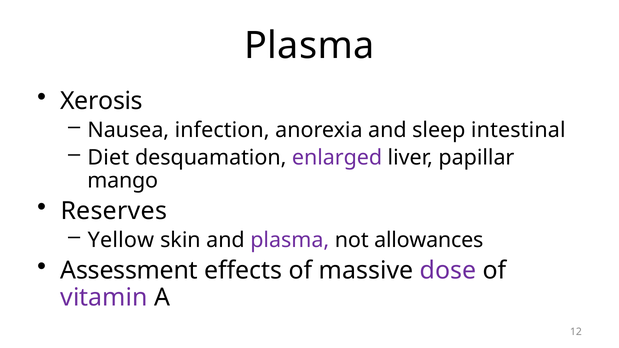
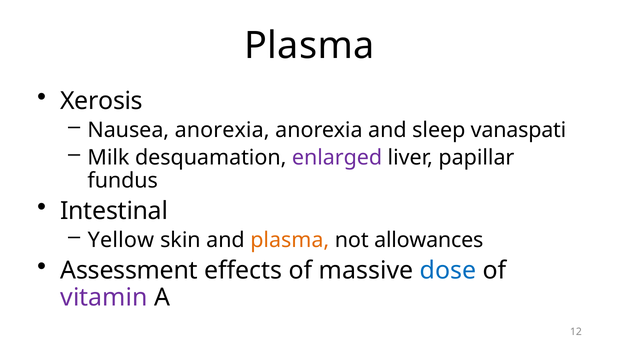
Nausea infection: infection -> anorexia
intestinal: intestinal -> vanaspati
Diet: Diet -> Milk
mango: mango -> fundus
Reserves: Reserves -> Intestinal
plasma at (290, 240) colour: purple -> orange
dose colour: purple -> blue
